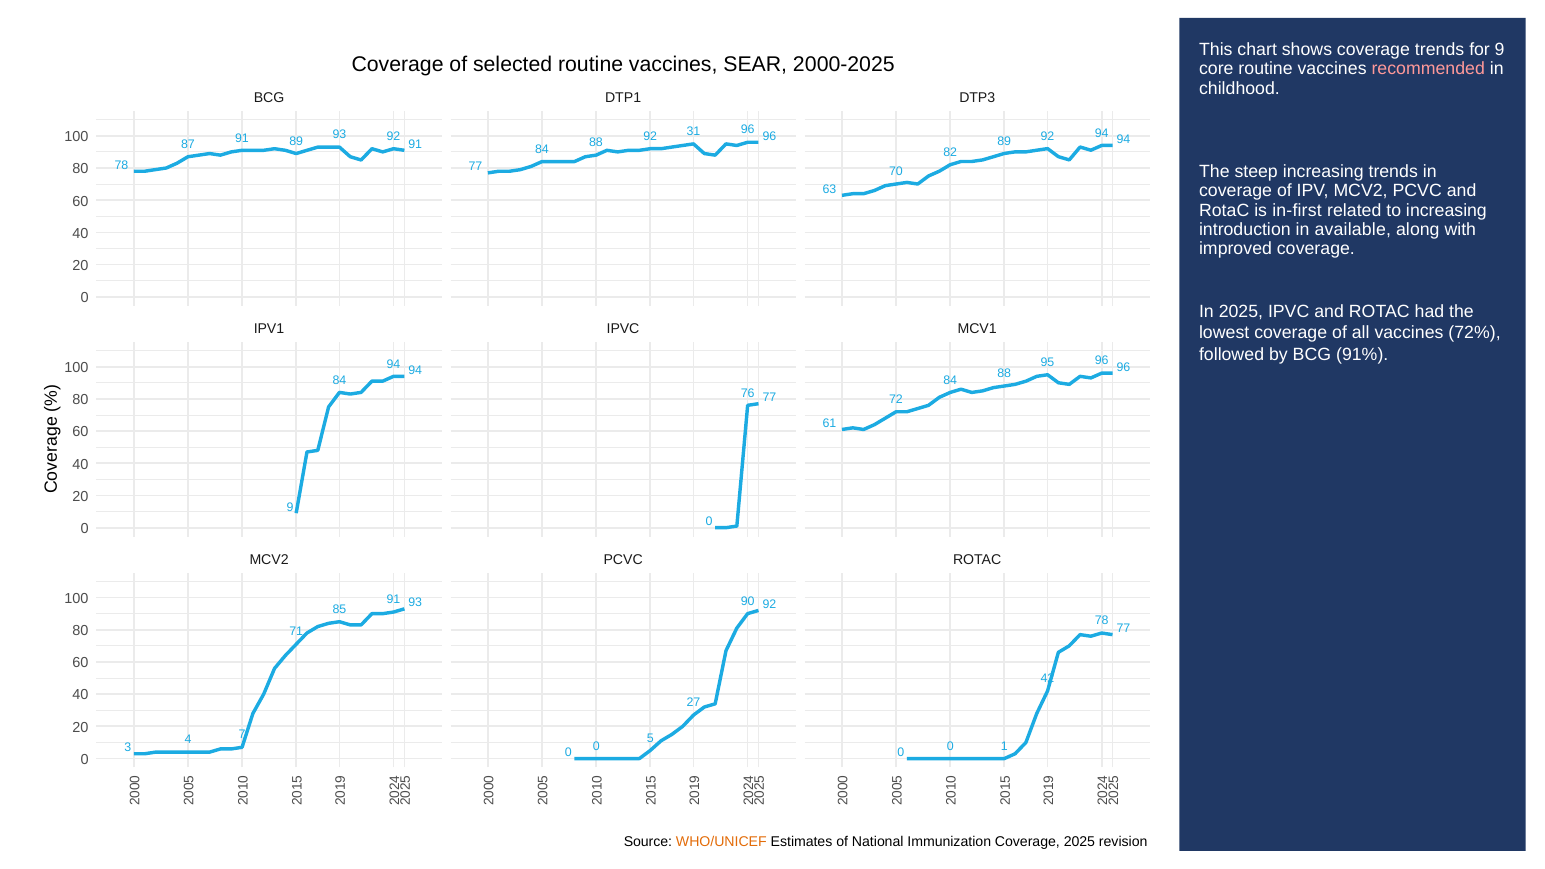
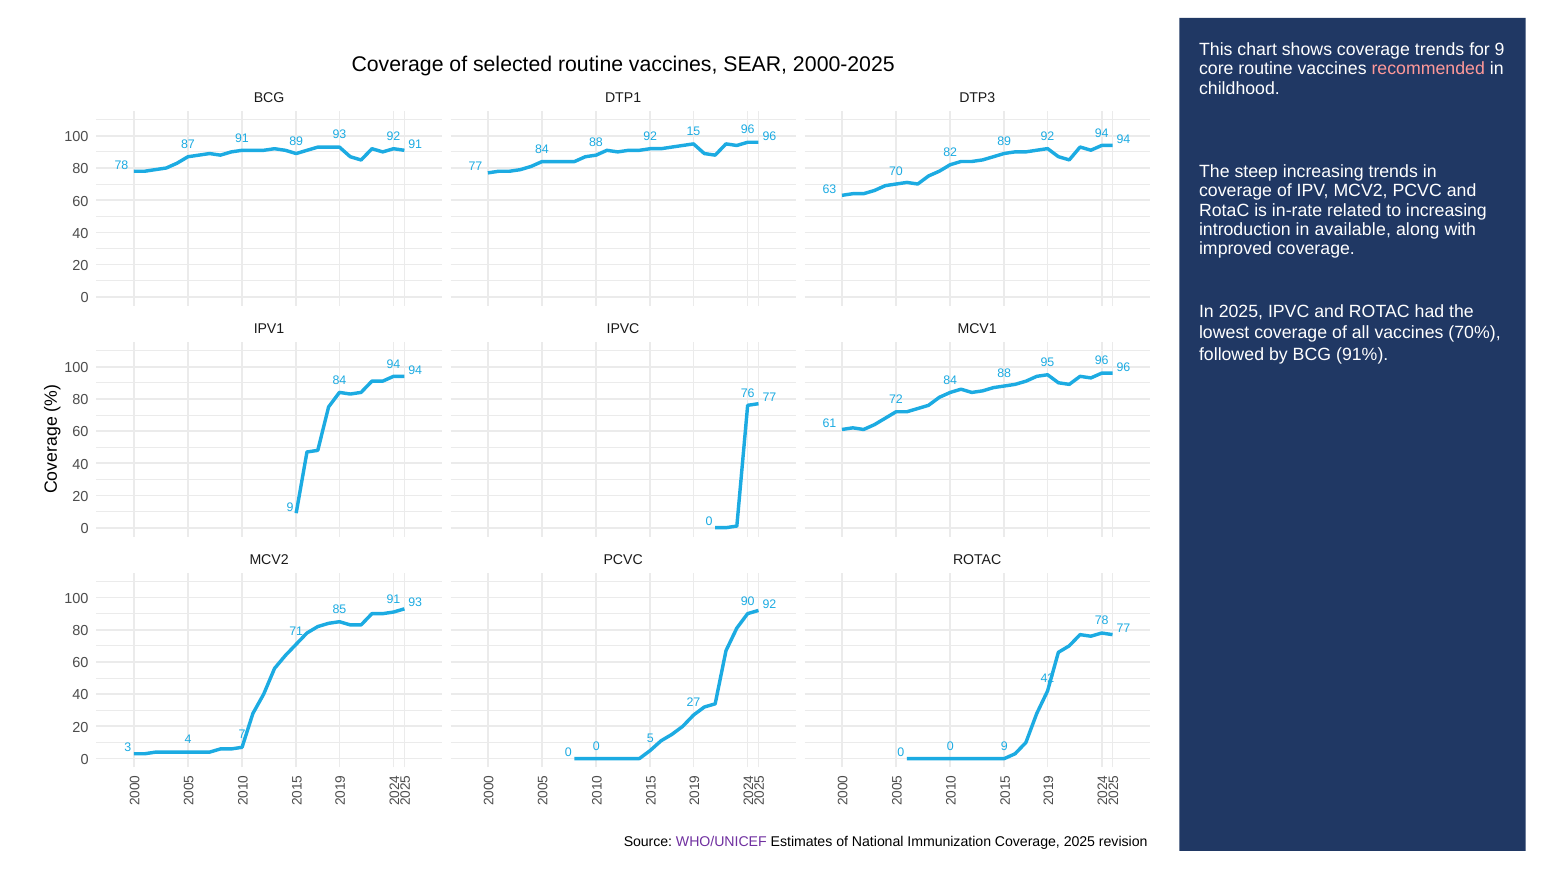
31: 31 -> 15
in-first: in-first -> in-rate
72%: 72% -> 70%
1 at (1004, 746): 1 -> 9
WHO/UNICEF colour: orange -> purple
